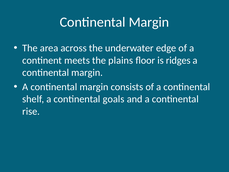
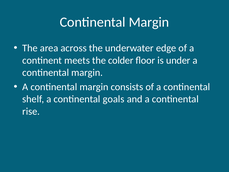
plains: plains -> colder
ridges: ridges -> under
